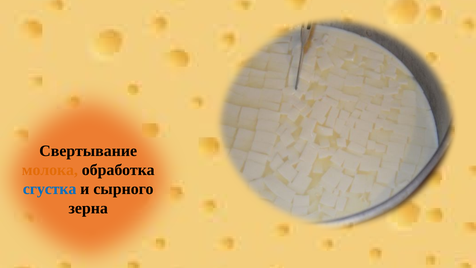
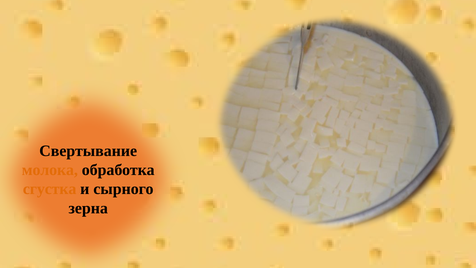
сгустка colour: blue -> orange
